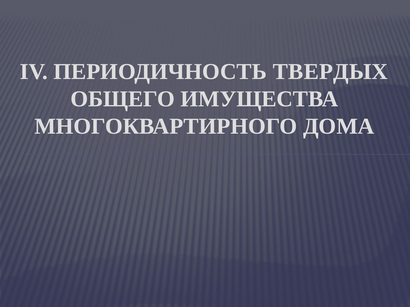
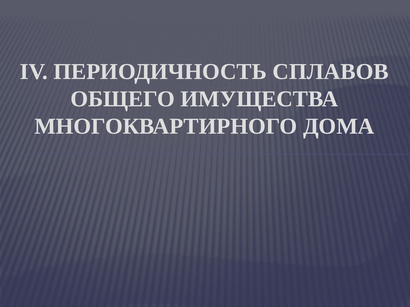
ТВЕРДЫХ: ТВЕРДЫХ -> СПЛАВОВ
